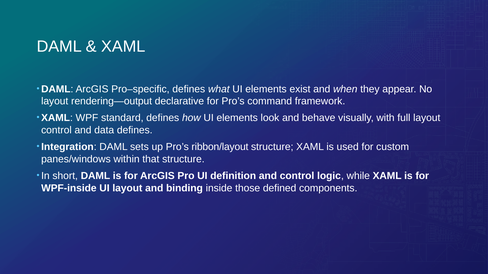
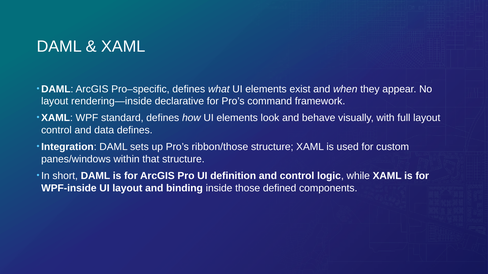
rendering—output: rendering—output -> rendering—inside
ribbon/layout: ribbon/layout -> ribbon/those
